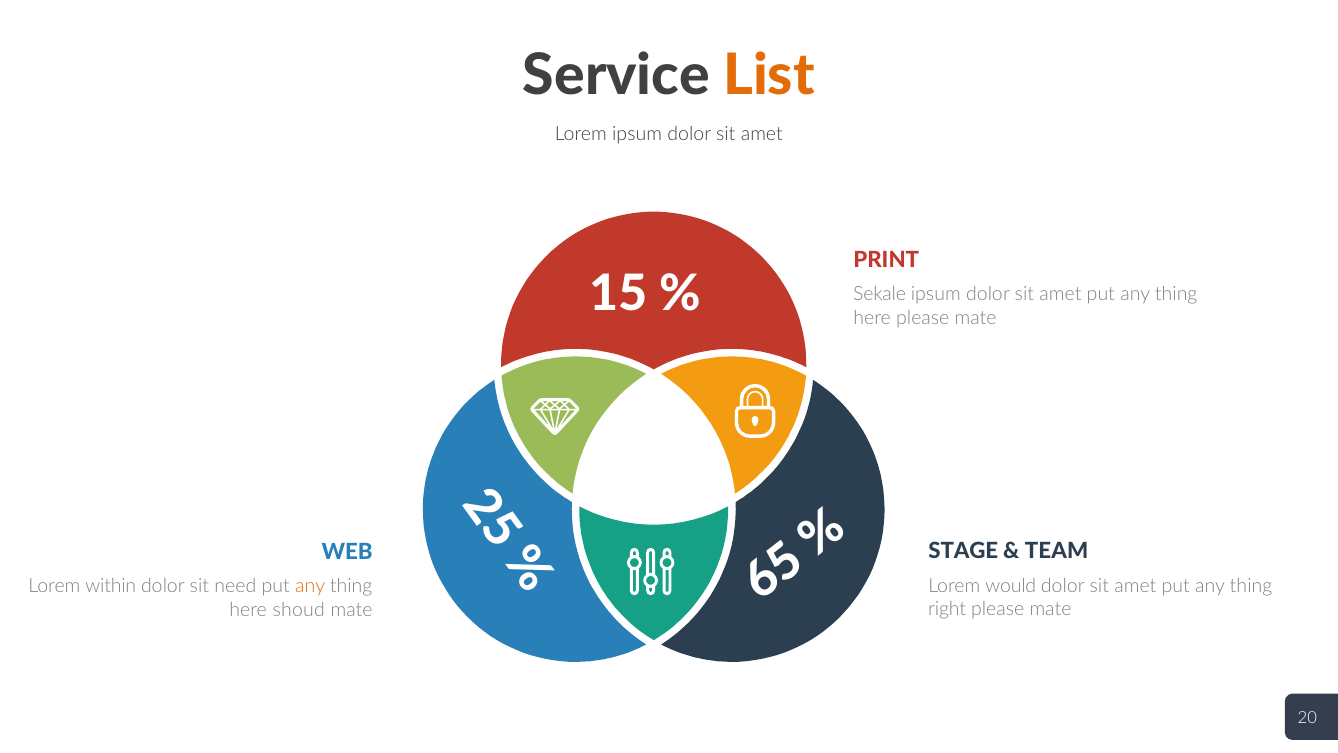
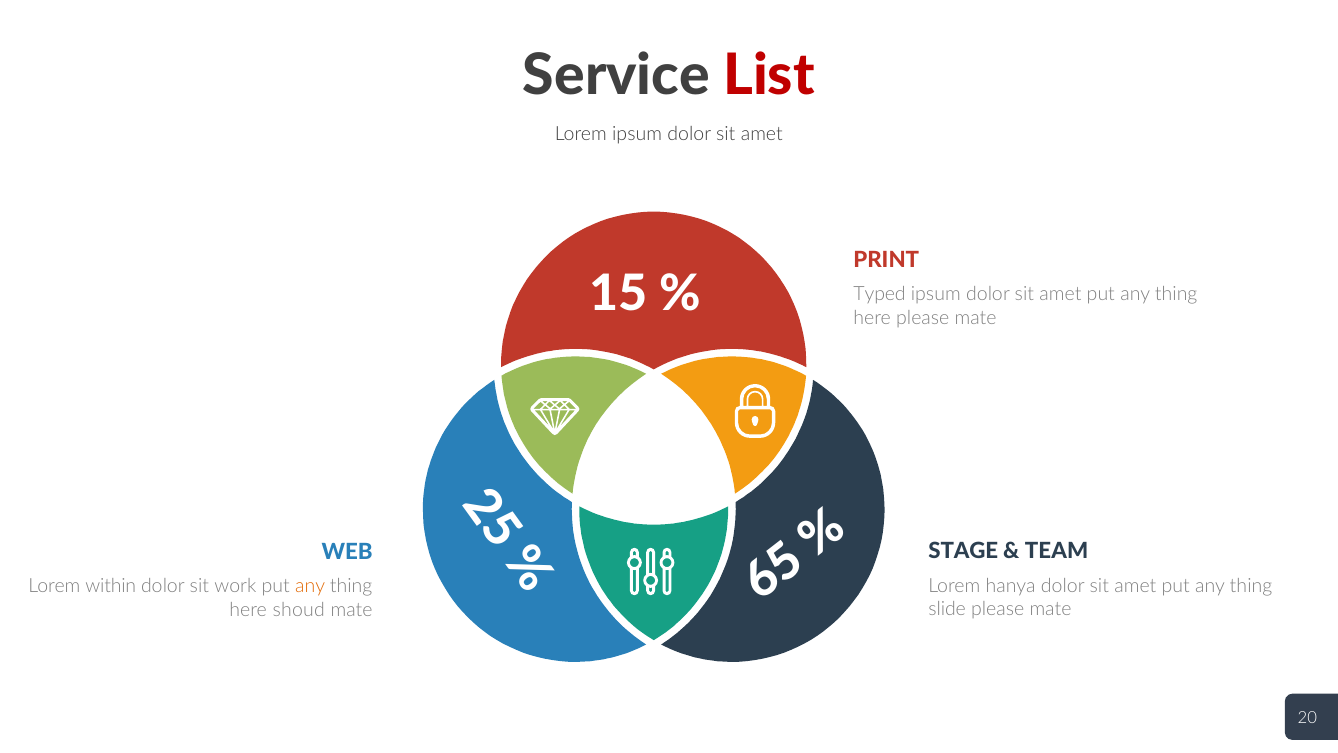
List colour: orange -> red
Sekale: Sekale -> Typed
would: would -> hanya
need: need -> work
right: right -> slide
